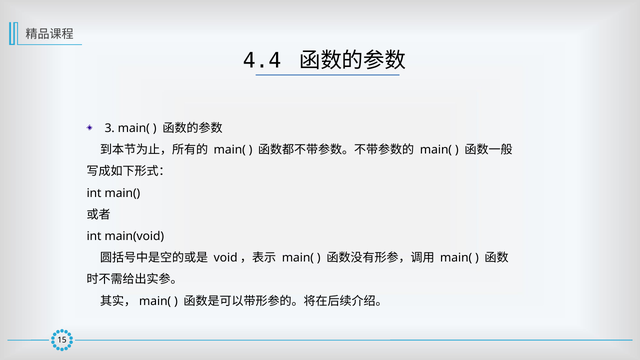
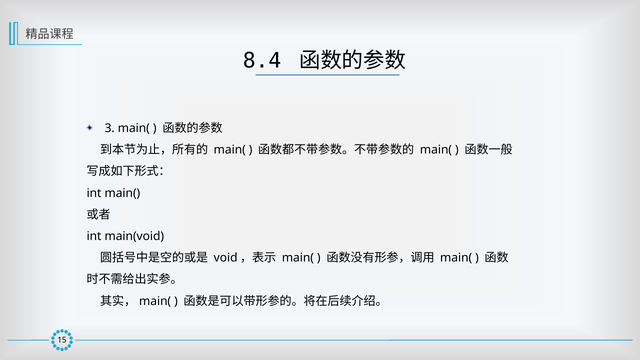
4.4: 4.4 -> 8.4
